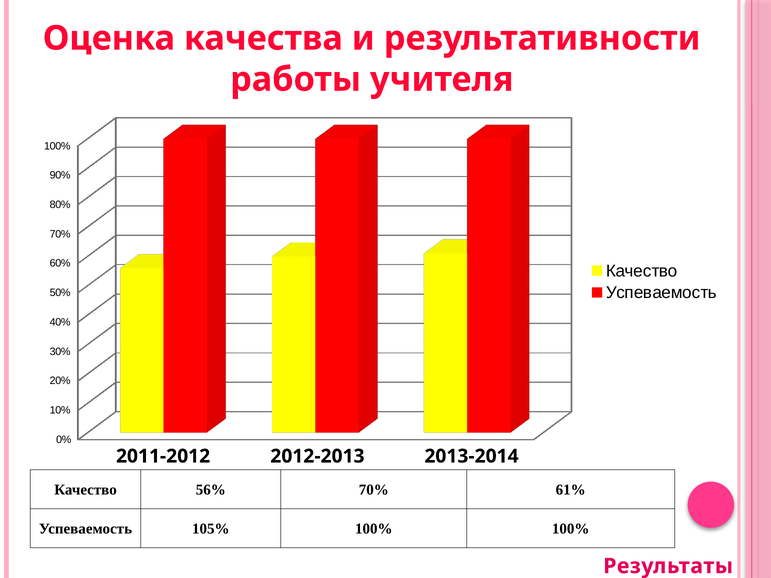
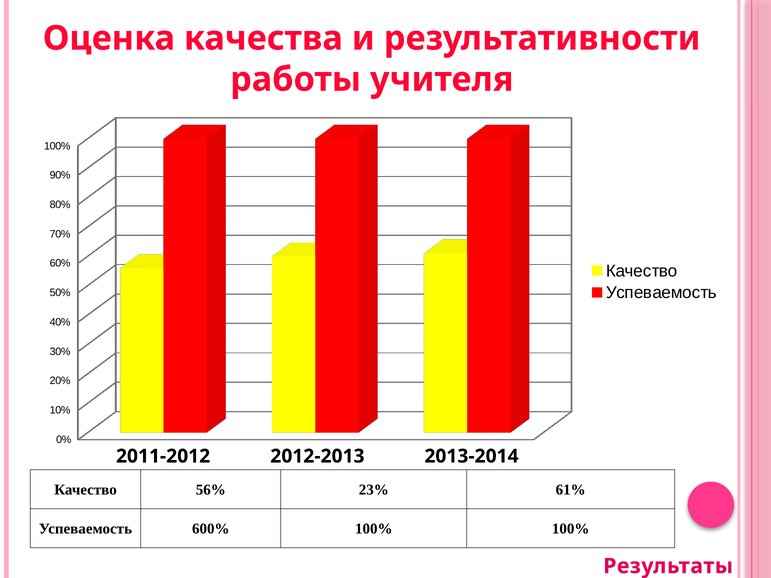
56% 70%: 70% -> 23%
105%: 105% -> 600%
